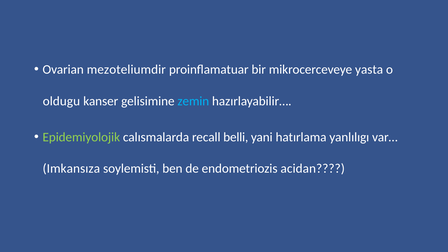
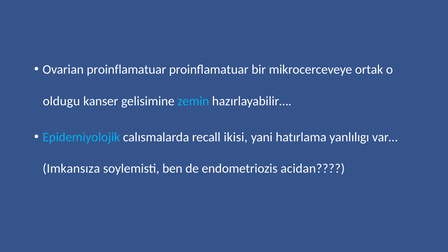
Ovarian mezoteliumdir: mezoteliumdir -> proinflamatuar
yasta: yasta -> ortak
Epidemiyolojik colour: light green -> light blue
belli: belli -> ikisi
